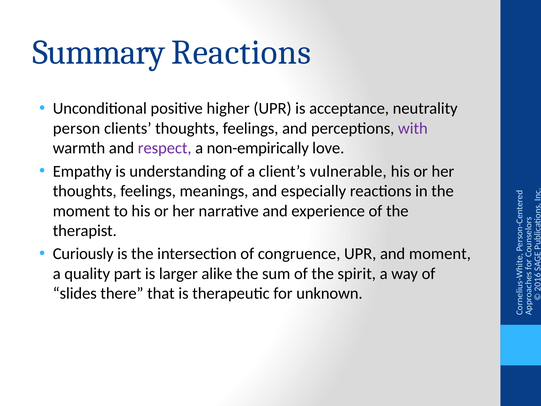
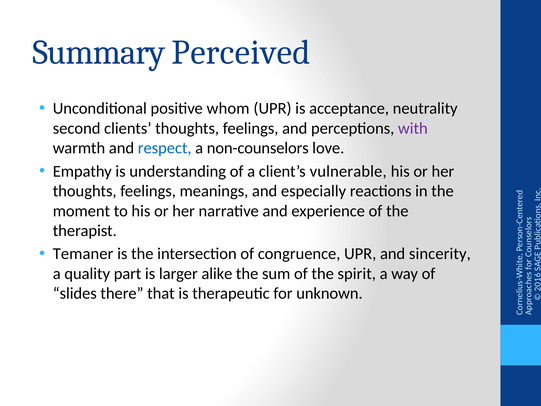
Summary Reactions: Reactions -> Perceived
higher: higher -> whom
person: person -> second
respect colour: purple -> blue
non-empirically: non-empirically -> non-counselors
Curiously: Curiously -> Temaner
and moment: moment -> sincerity
